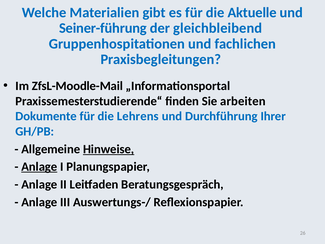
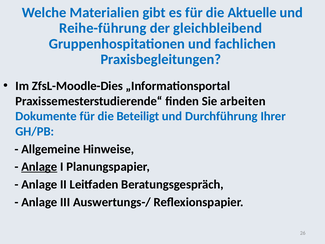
Seiner-führung: Seiner-führung -> Reihe-führung
ZfsL-Moodle-Mail: ZfsL-Moodle-Mail -> ZfsL-Moodle-Dies
Lehrens: Lehrens -> Beteiligt
Hinweise underline: present -> none
